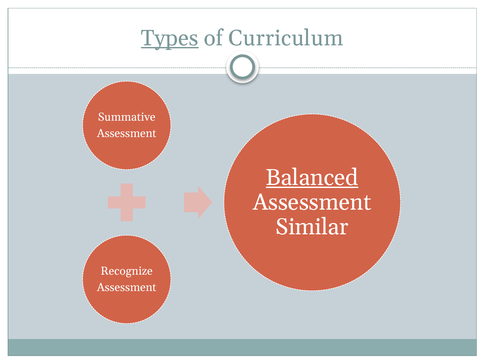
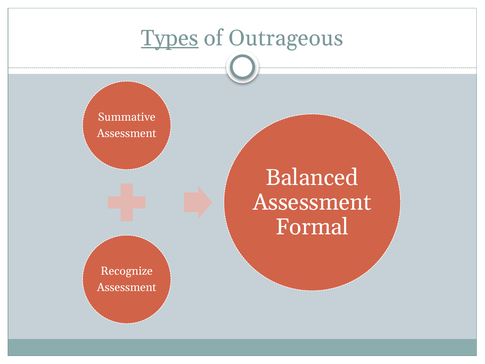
Curriculum: Curriculum -> Outrageous
Balanced underline: present -> none
Similar: Similar -> Formal
